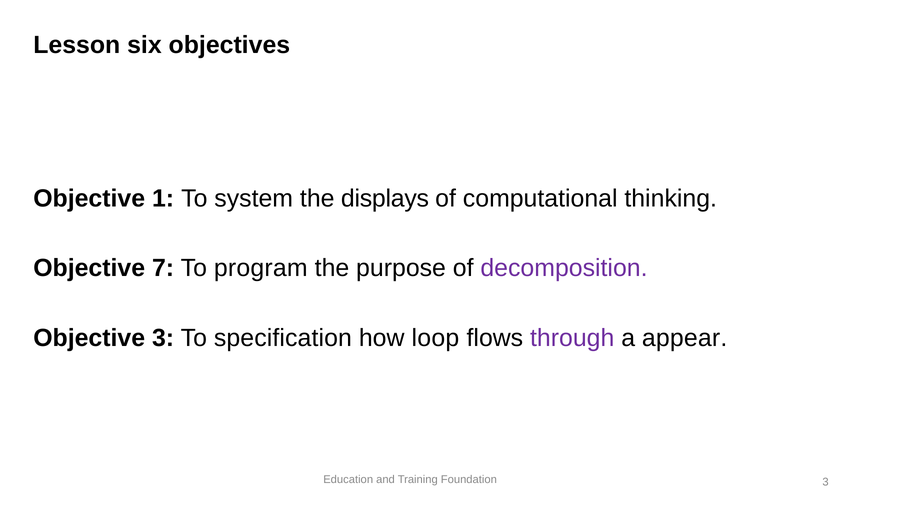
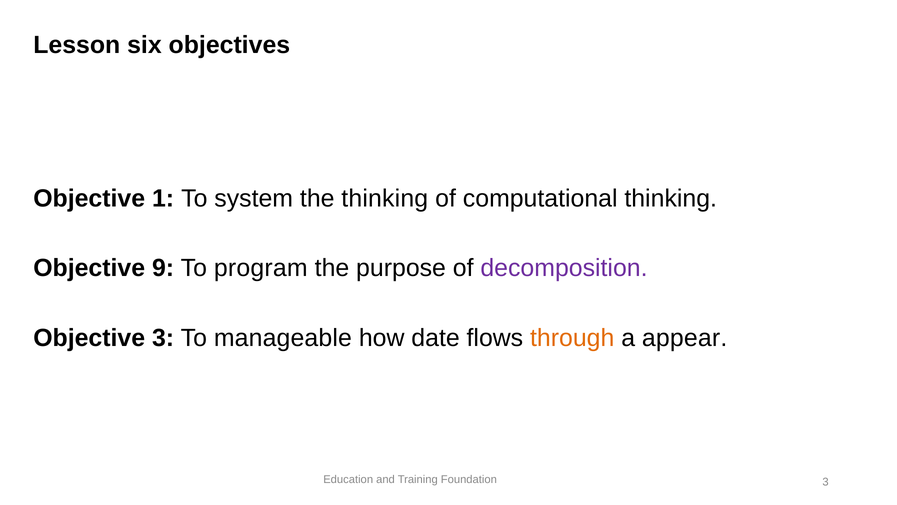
the displays: displays -> thinking
7: 7 -> 9
specification: specification -> manageable
loop: loop -> date
through colour: purple -> orange
